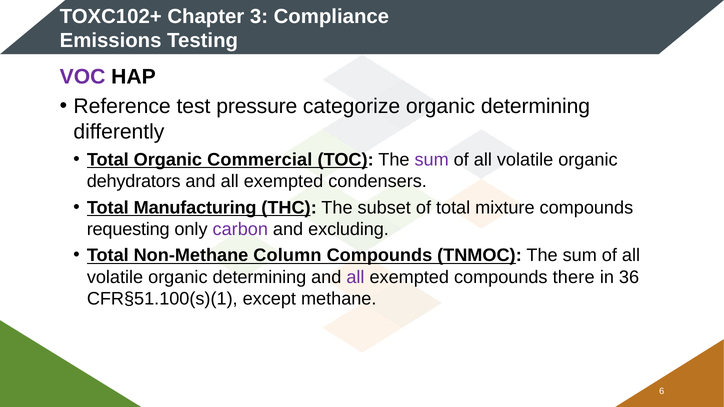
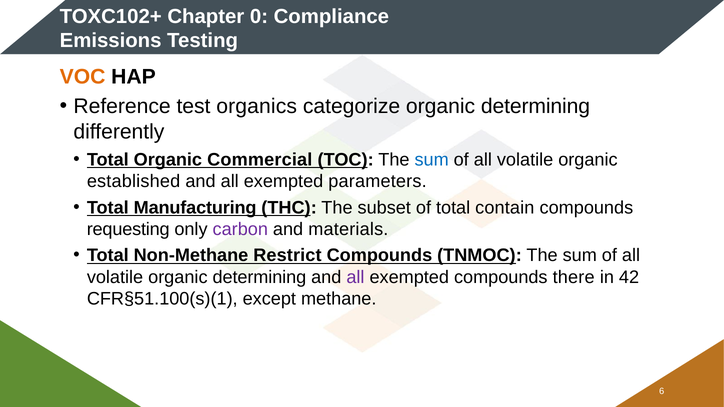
3: 3 -> 0
VOC colour: purple -> orange
pressure: pressure -> organics
sum at (432, 160) colour: purple -> blue
dehydrators: dehydrators -> established
condensers: condensers -> parameters
mixture: mixture -> contain
excluding: excluding -> materials
Column: Column -> Restrict
36: 36 -> 42
